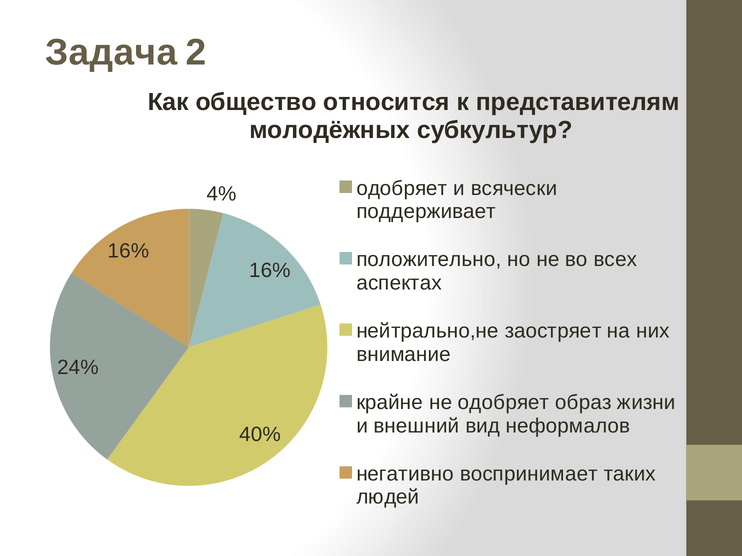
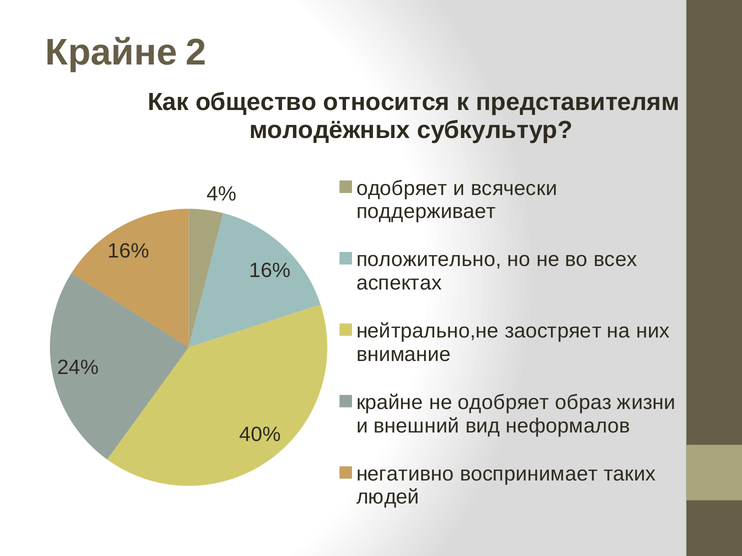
Задача at (111, 53): Задача -> Крайне
